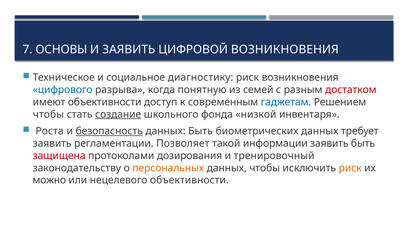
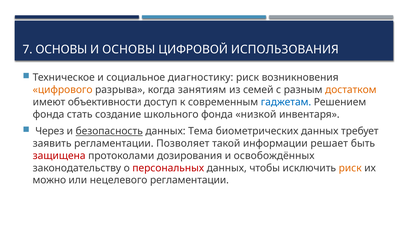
И ЗАЯВИТЬ: ЗАЯВИТЬ -> ОСНОВЫ
ЦИФРОВОЙ ВОЗНИКНОВЕНИЯ: ВОЗНИКНОВЕНИЯ -> ИСПОЛЬЗОВАНИЯ
цифрового colour: blue -> orange
понятную: понятную -> занятиям
достатком colour: red -> orange
чтобы at (48, 114): чтобы -> фонда
создание underline: present -> none
Роста: Роста -> Через
данных Быть: Быть -> Тема
информации заявить: заявить -> решает
тренировочный: тренировочный -> освобождённых
персональных colour: orange -> red
нецелевого объективности: объективности -> регламентации
